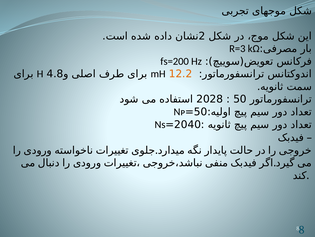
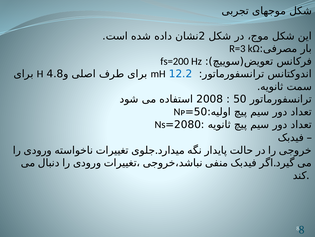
12.2 colour: orange -> blue
2028: 2028 -> 2008
2040: 2040 -> 2080
